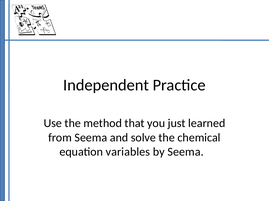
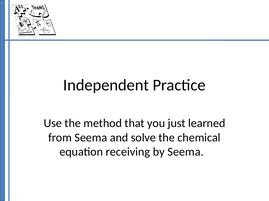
variables: variables -> receiving
